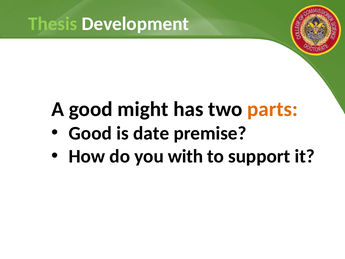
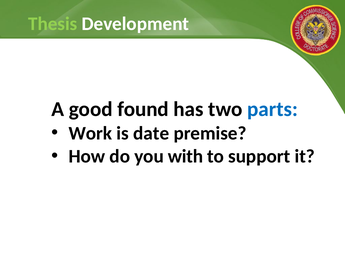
might: might -> found
parts colour: orange -> blue
Good at (90, 133): Good -> Work
